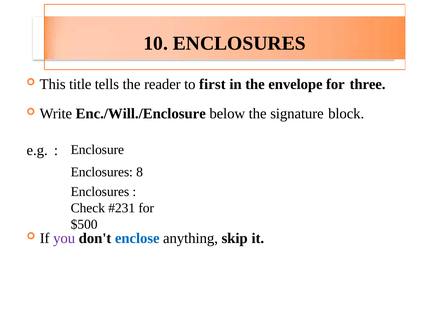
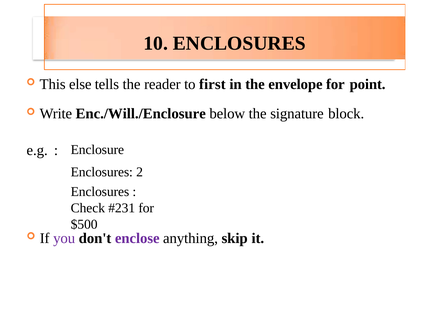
title: title -> else
three: three -> point
8: 8 -> 2
enclose colour: blue -> purple
